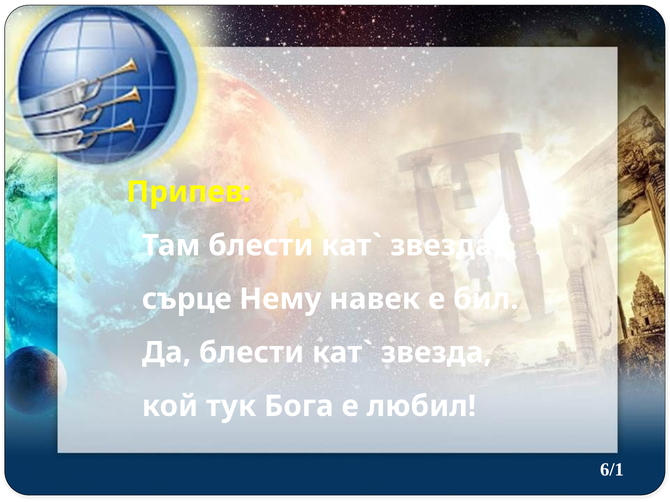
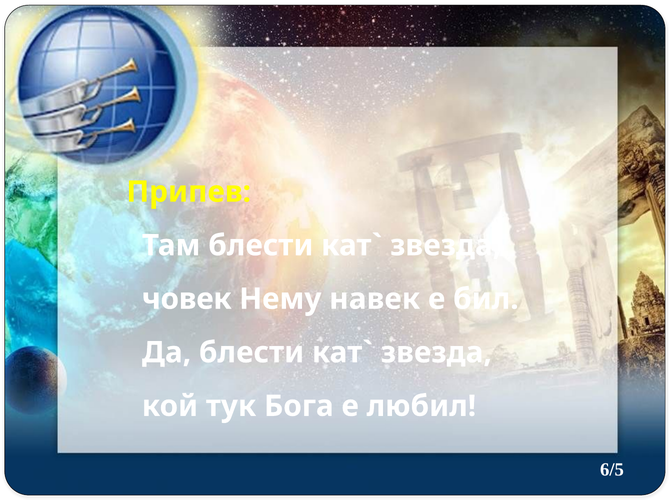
сърце: сърце -> човек
6/1: 6/1 -> 6/5
